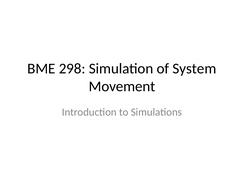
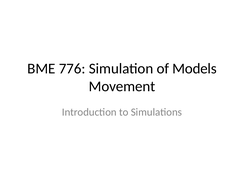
298: 298 -> 776
System: System -> Models
